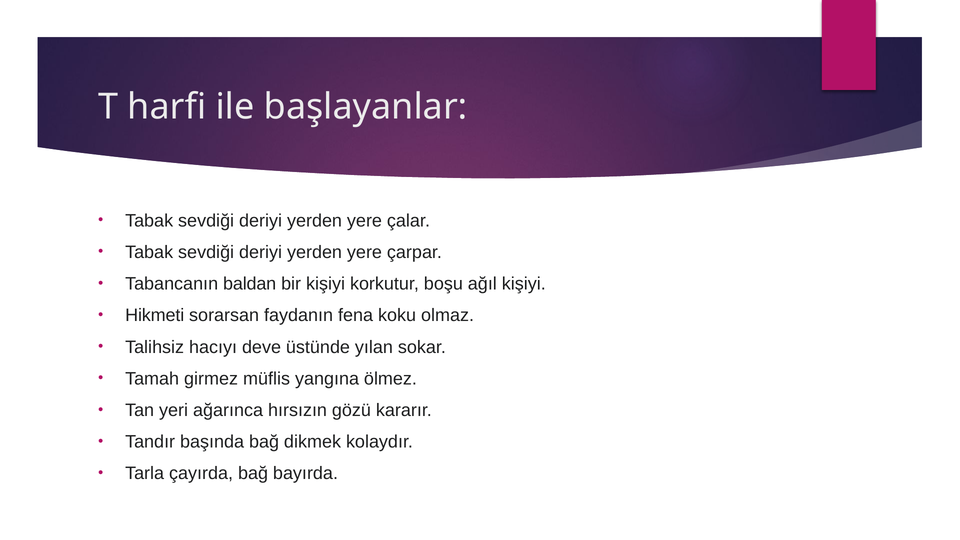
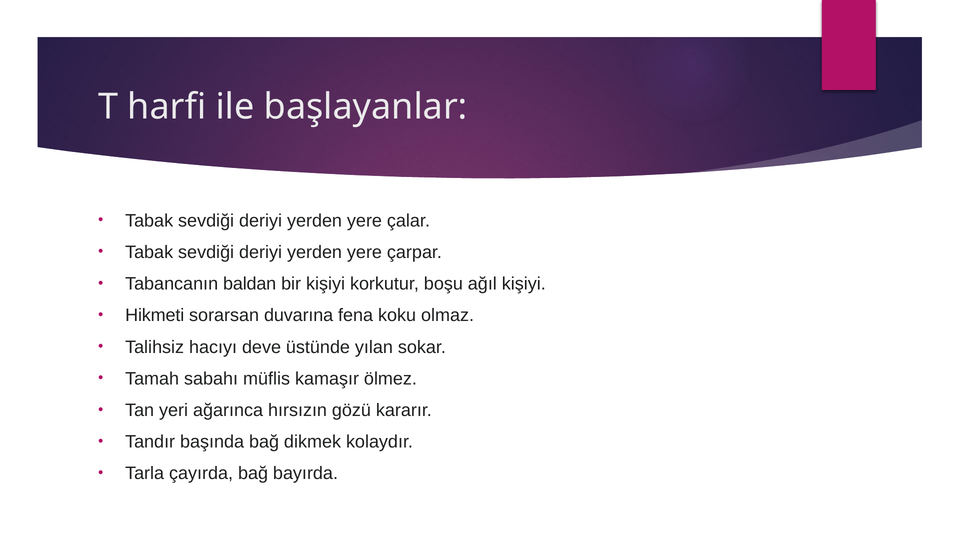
faydanın: faydanın -> duvarına
girmez: girmez -> sabahı
yangına: yangına -> kamaşır
